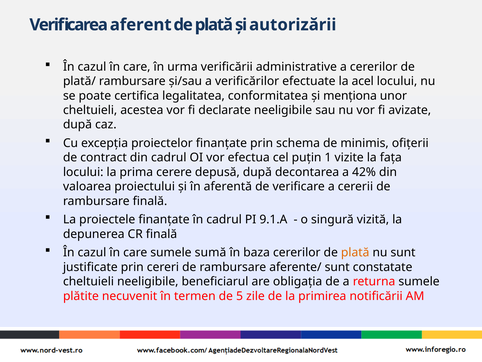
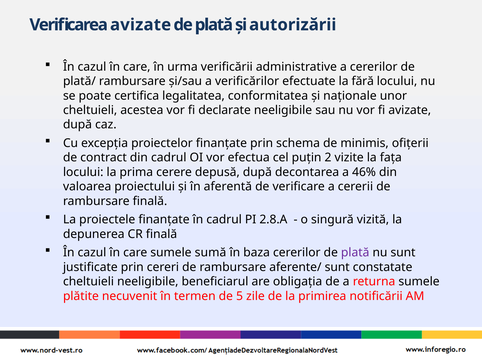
Verificarea aferent: aferent -> avizate
acel: acel -> fără
menționa: menționa -> naționale
1: 1 -> 2
42%: 42% -> 46%
9.1.A: 9.1.A -> 2.8.A
plată at (355, 252) colour: orange -> purple
